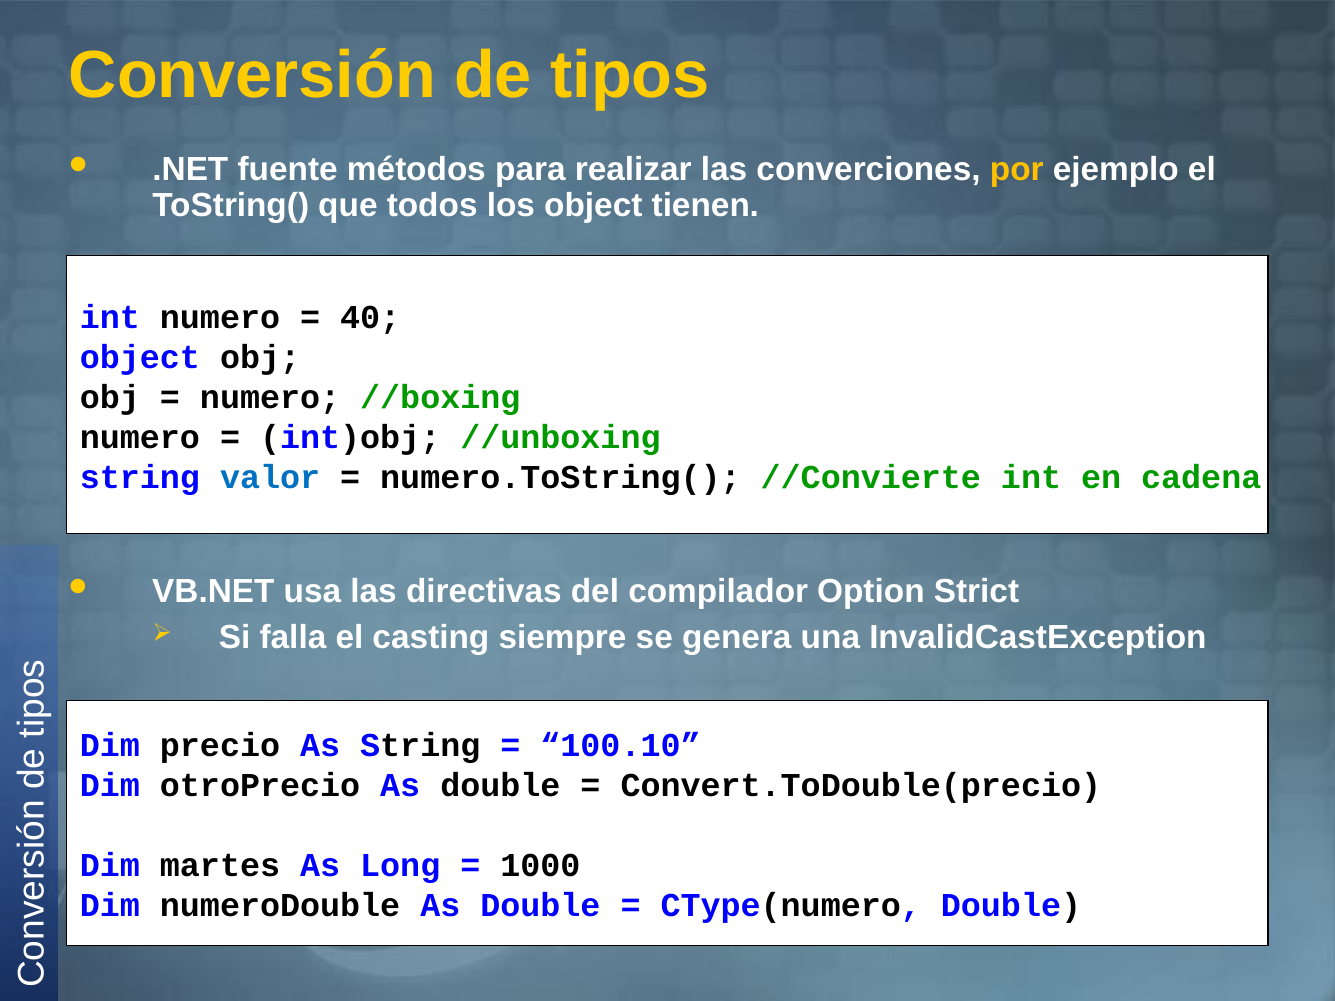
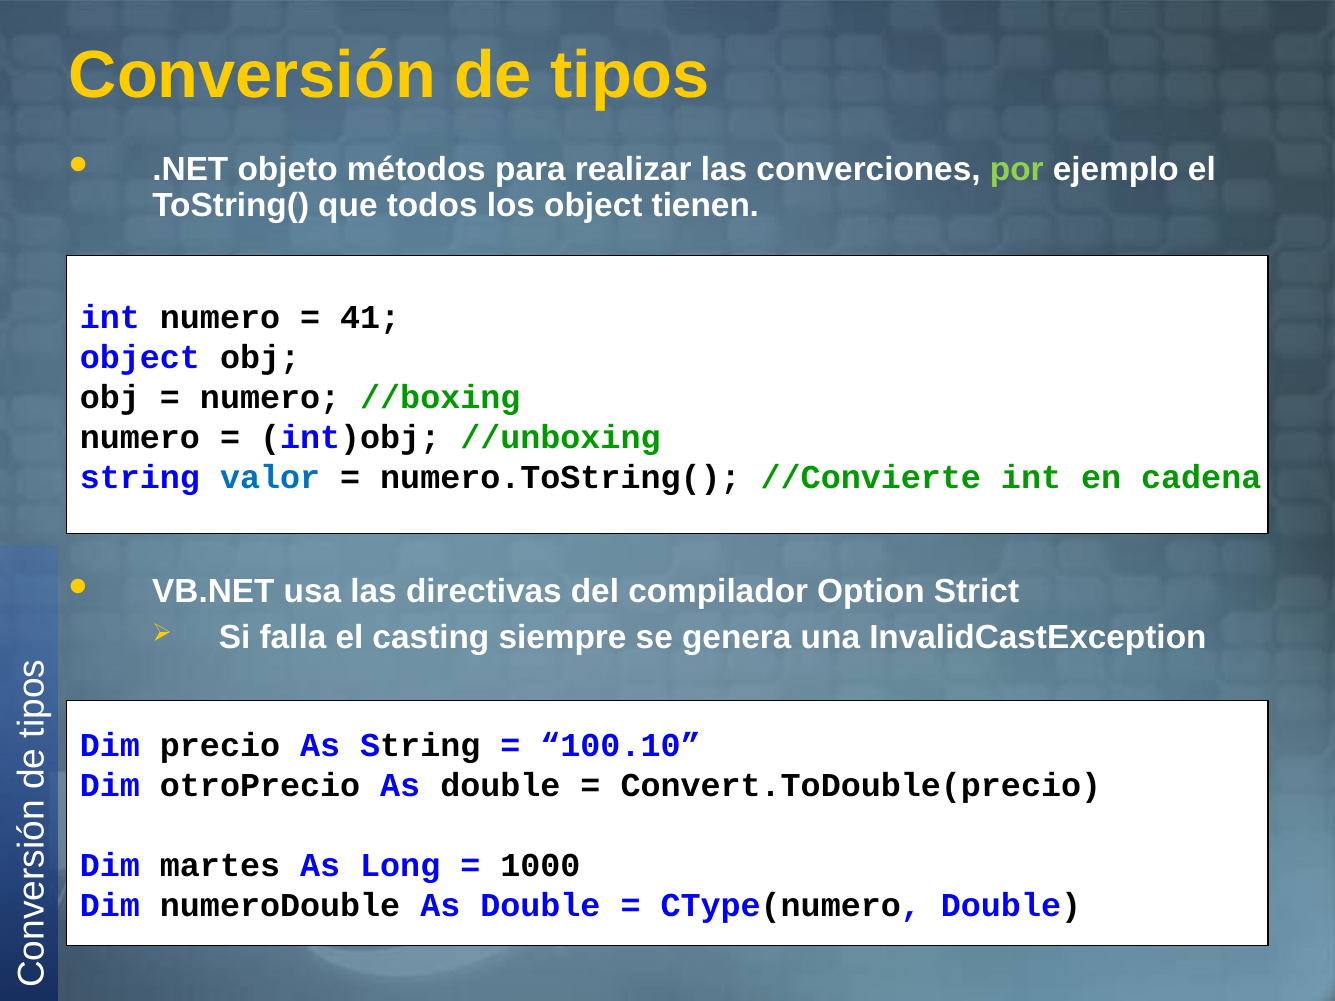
fuente: fuente -> objeto
por colour: yellow -> light green
40: 40 -> 41
